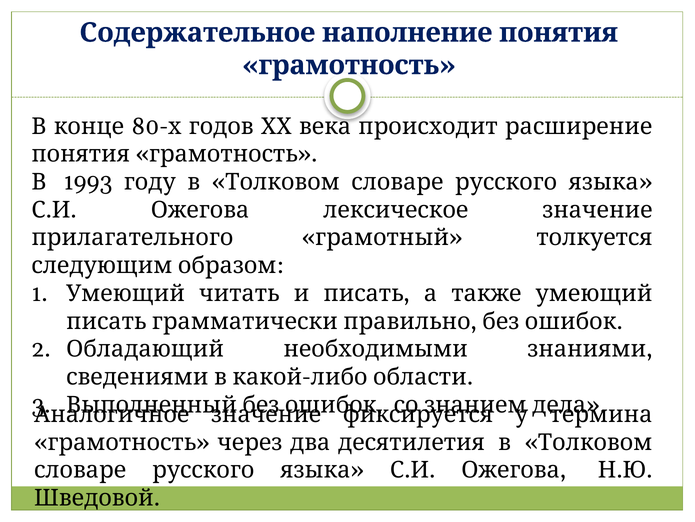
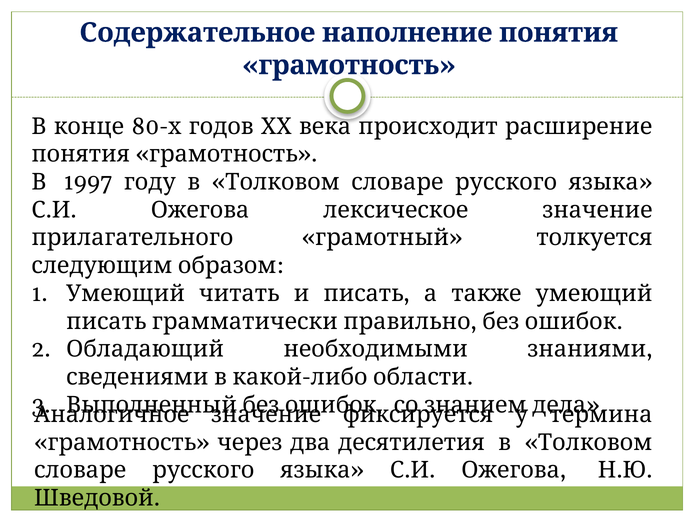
1993: 1993 -> 1997
